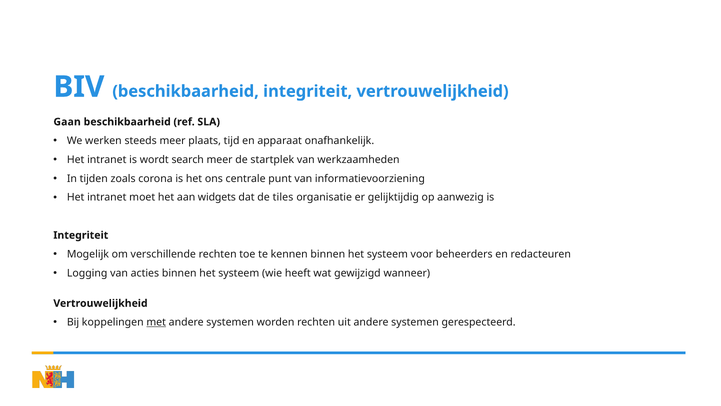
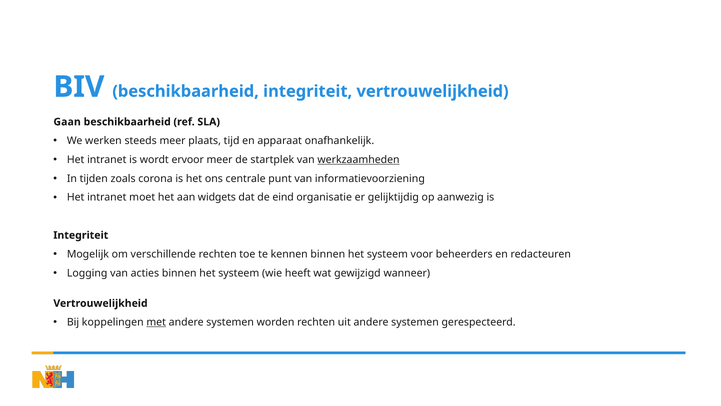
search: search -> ervoor
werkzaamheden underline: none -> present
tiles: tiles -> eind
